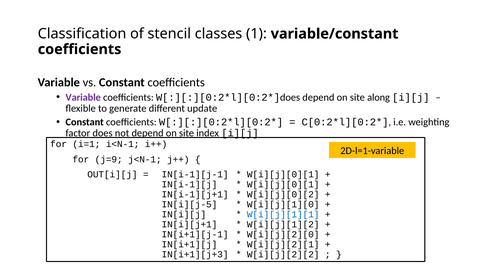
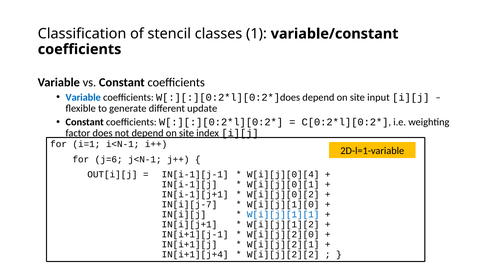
Variable at (83, 97) colour: purple -> blue
along: along -> input
j=9: j=9 -> j=6
W[i][j][0][1 at (283, 175): W[i][j][0][1 -> W[i][j][0][4
IN[i][j-5: IN[i][j-5 -> IN[i][j-7
IN[i+1][j+3: IN[i+1][j+3 -> IN[i+1][j+4
